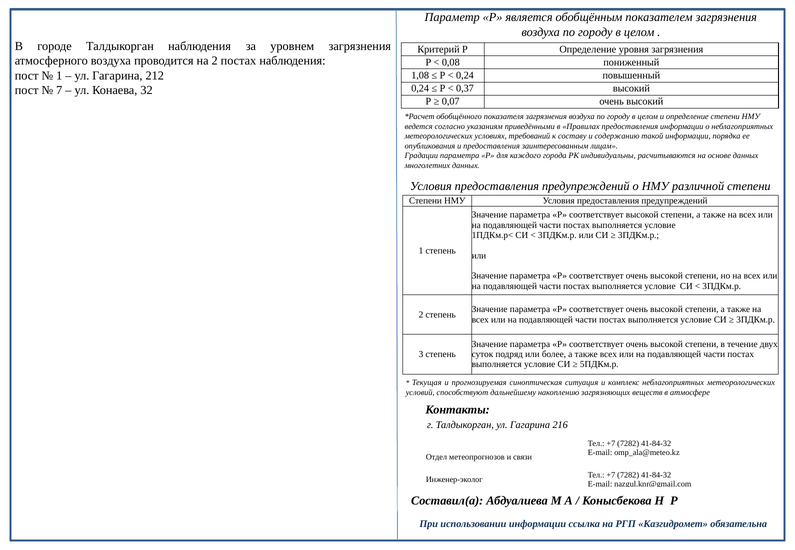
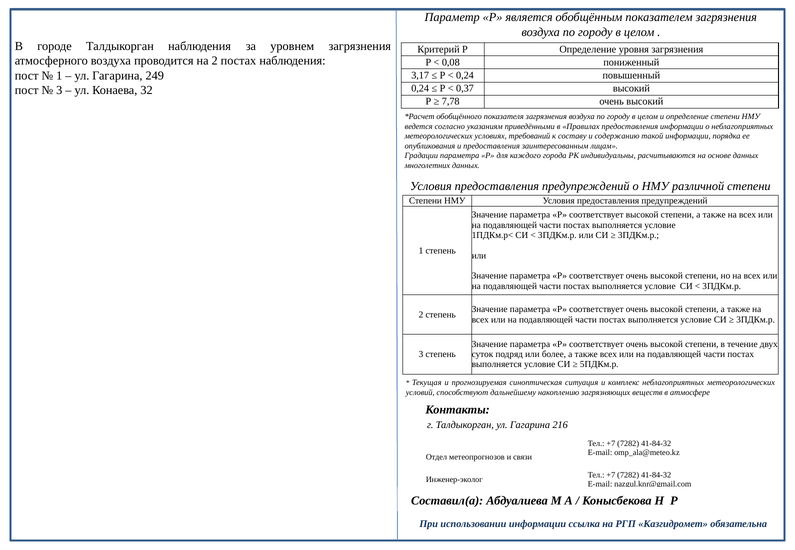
212: 212 -> 249
1,08: 1,08 -> 3,17
7 at (59, 90): 7 -> 3
0,07: 0,07 -> 7,78
